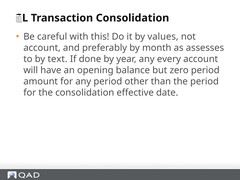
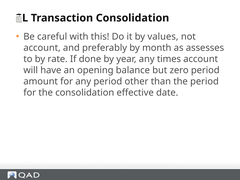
text: text -> rate
every: every -> times
